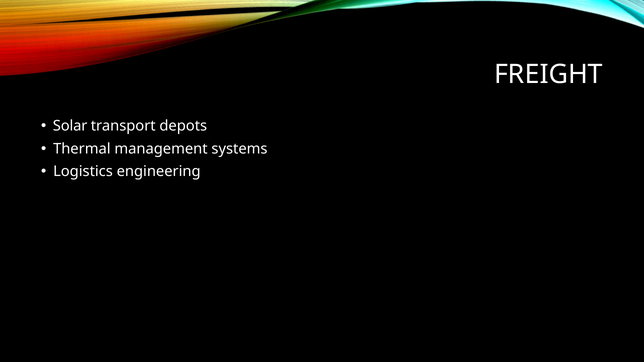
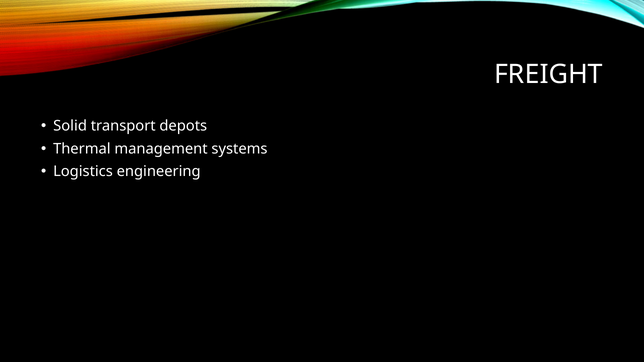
Solar: Solar -> Solid
